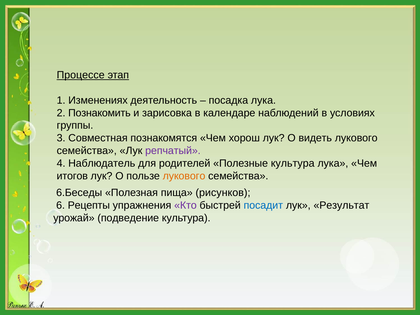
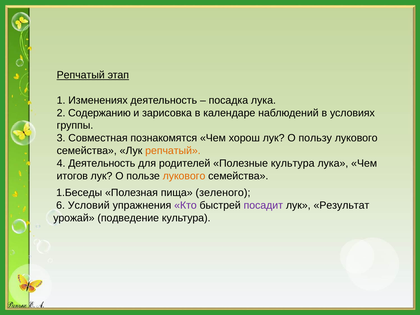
Процессе at (81, 75): Процессе -> Репчатый
Познакомить: Познакомить -> Содержанию
видеть: видеть -> пользу
репчатый at (173, 151) colour: purple -> orange
4 Наблюдатель: Наблюдатель -> Деятельность
6.Беседы: 6.Беседы -> 1.Беседы
рисунков: рисунков -> зеленого
Рецепты: Рецепты -> Условий
посадит colour: blue -> purple
